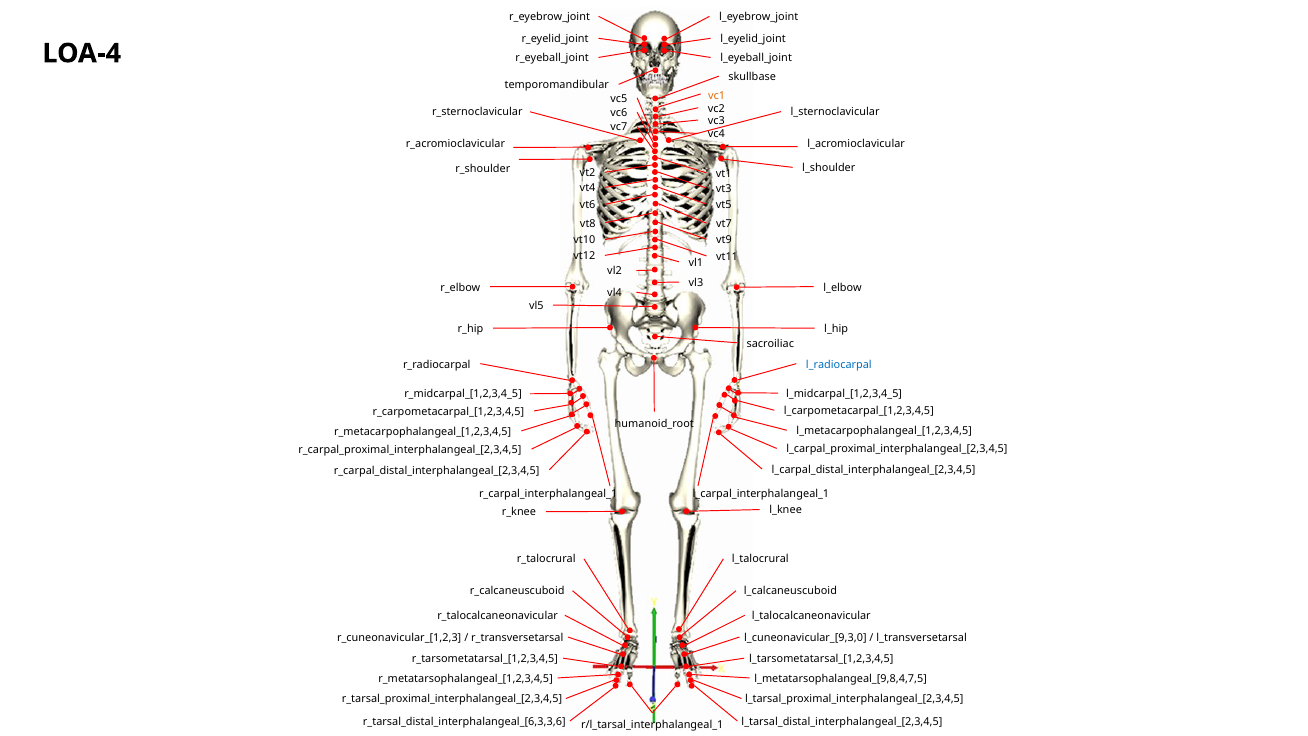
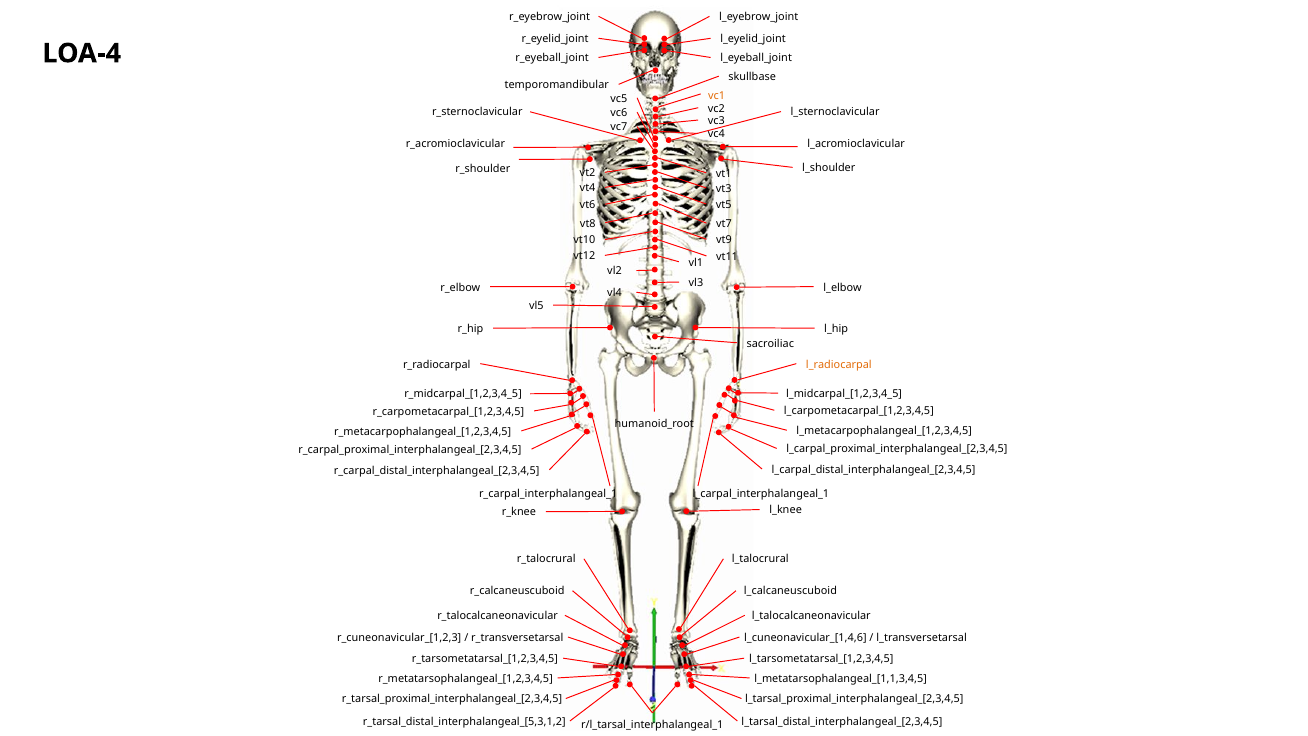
l_radiocarpal colour: blue -> orange
l_cuneonavicular_[9,3,0: l_cuneonavicular_[9,3,0 -> l_cuneonavicular_[1,4,6
l_metatarsophalangeal_[9,8,4,7,5: l_metatarsophalangeal_[9,8,4,7,5 -> l_metatarsophalangeal_[1,1,3,4,5
r_tarsal_distal_interphalangeal_[6,3,3,6: r_tarsal_distal_interphalangeal_[6,3,3,6 -> r_tarsal_distal_interphalangeal_[5,3,1,2
